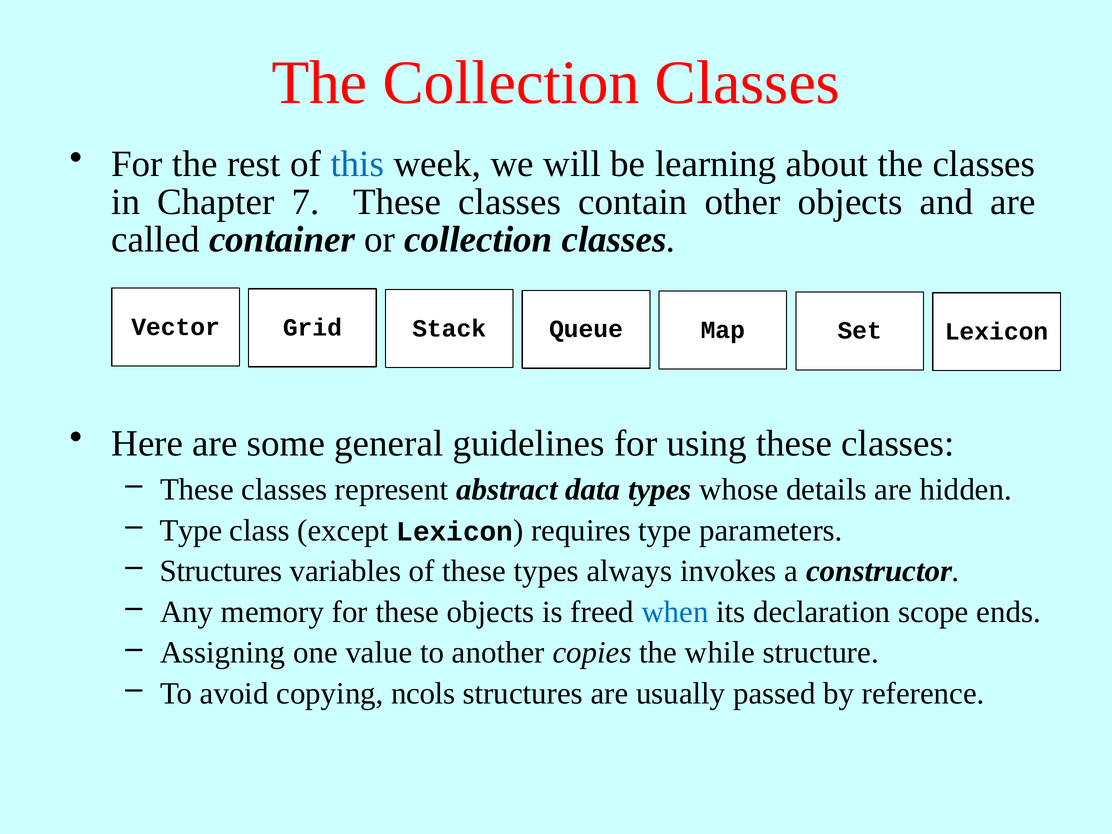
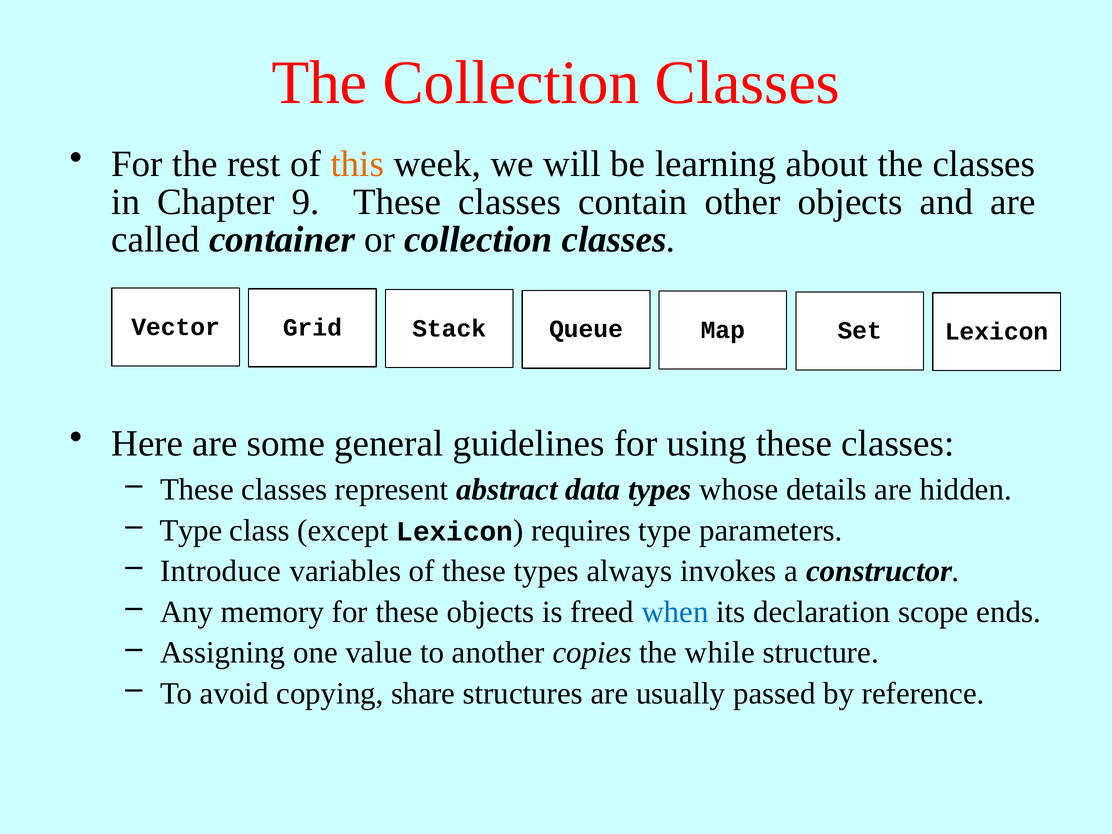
this colour: blue -> orange
7: 7 -> 9
Structures at (221, 571): Structures -> Introduce
ncols: ncols -> share
